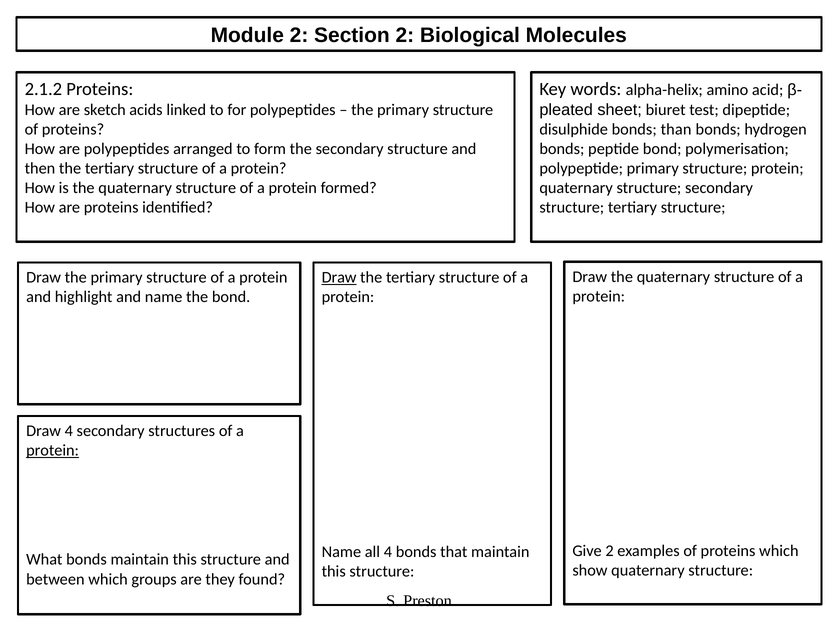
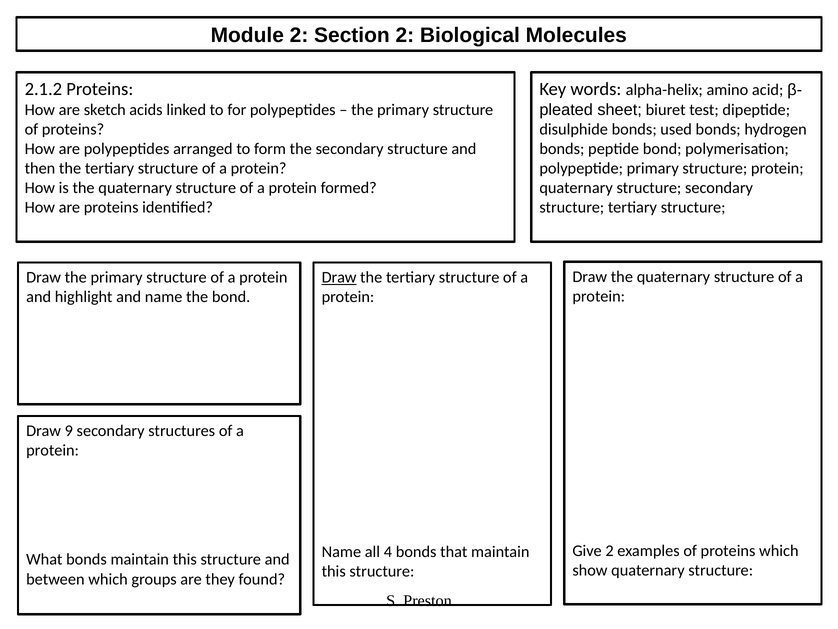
than: than -> used
Draw 4: 4 -> 9
protein at (53, 450) underline: present -> none
